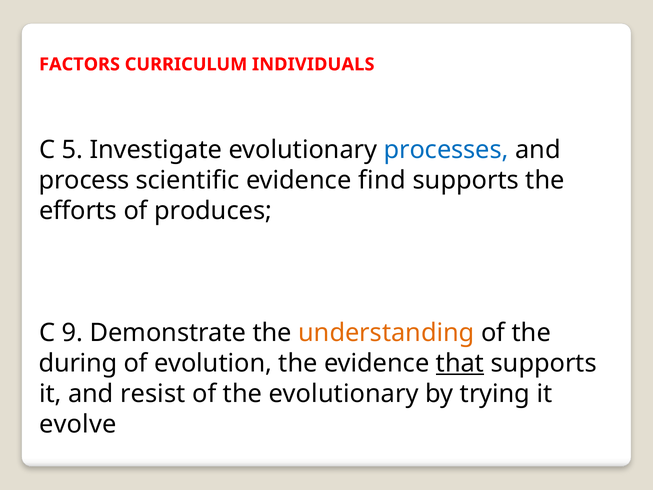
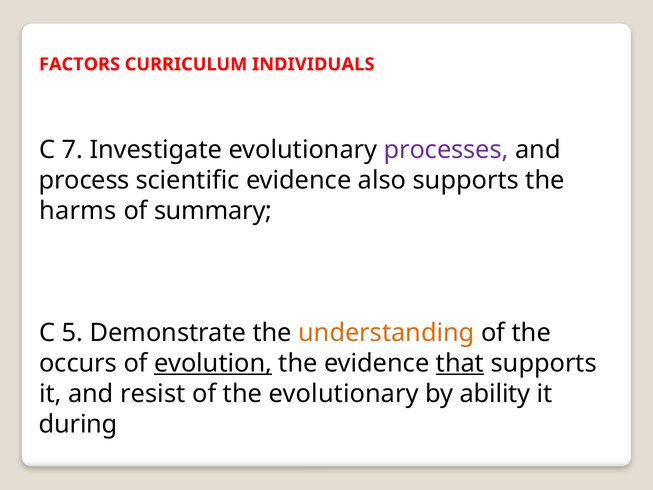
5: 5 -> 7
processes colour: blue -> purple
find: find -> also
efforts: efforts -> harms
produces: produces -> summary
9: 9 -> 5
during: during -> occurs
evolution underline: none -> present
trying: trying -> ability
evolve: evolve -> during
